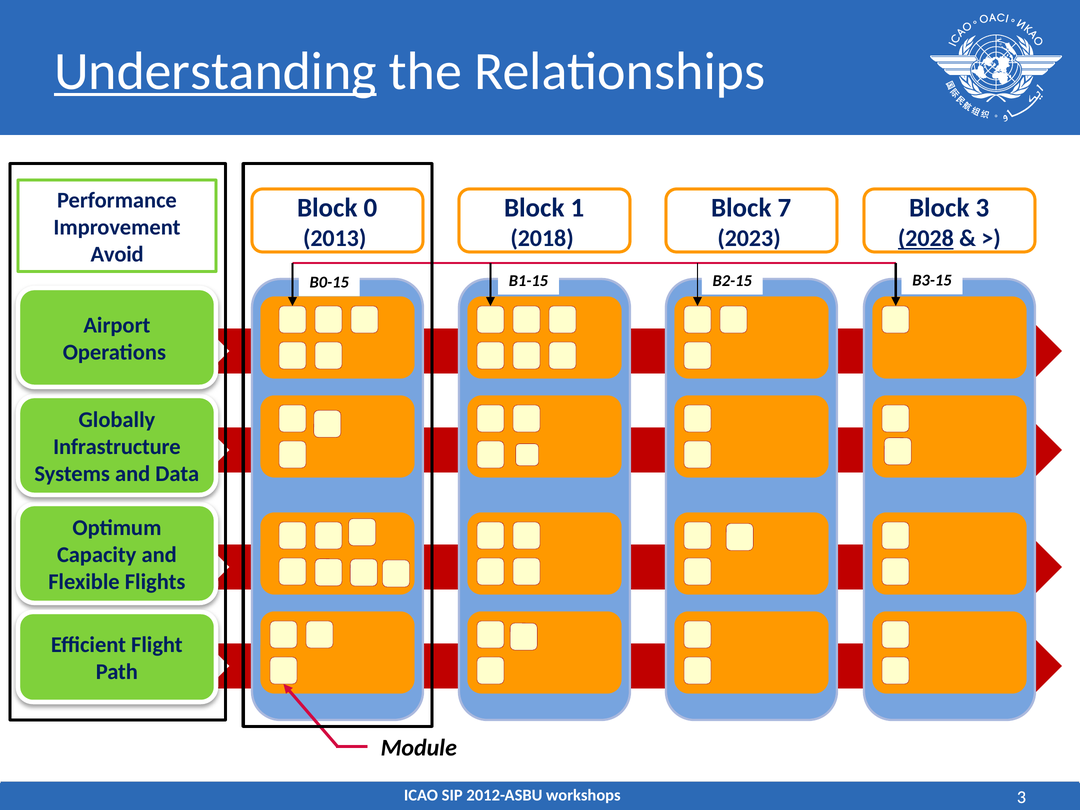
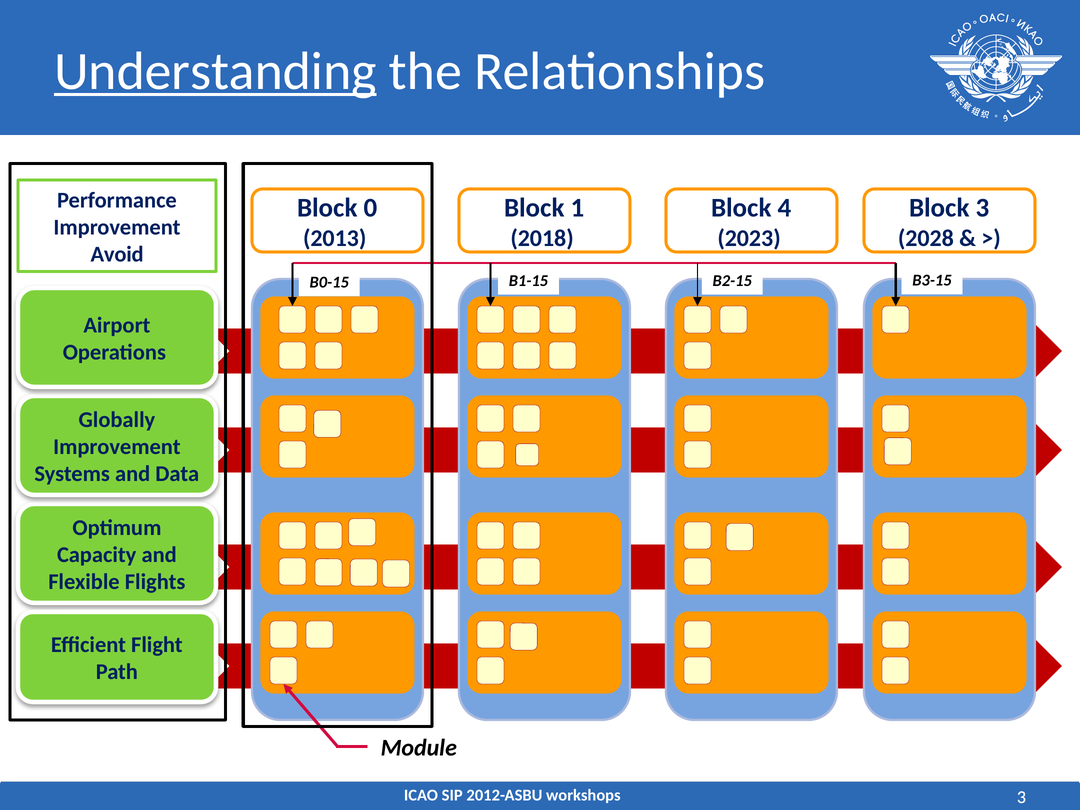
7: 7 -> 4
2028 underline: present -> none
Infrastructure at (117, 447): Infrastructure -> Improvement
